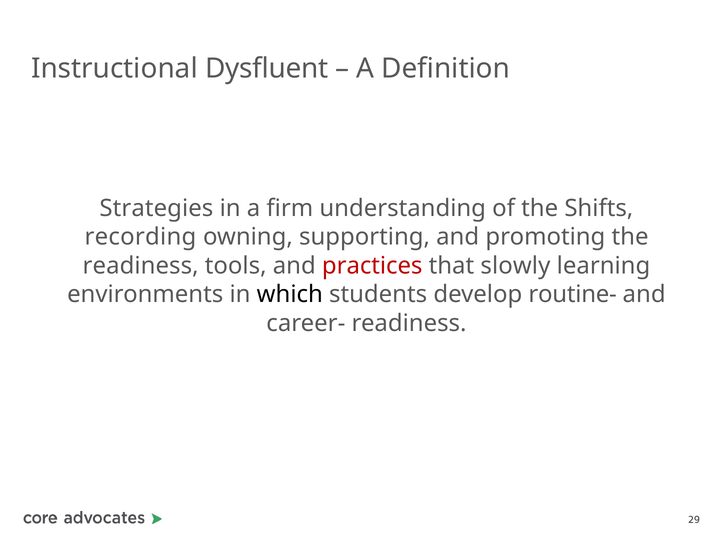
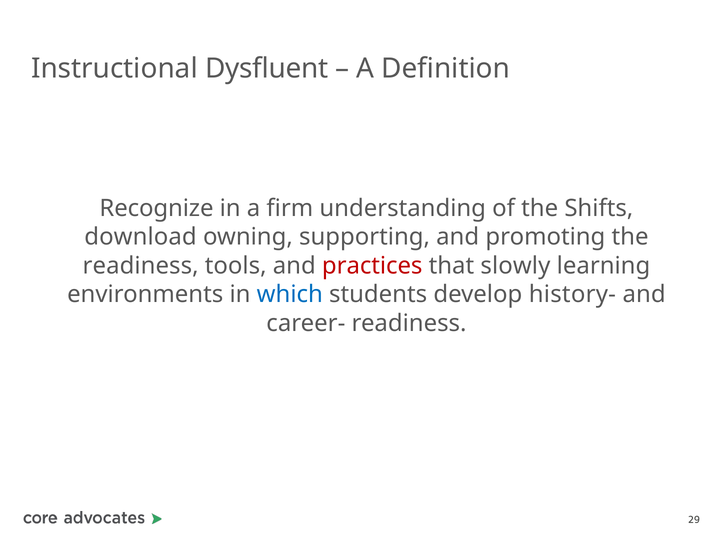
Strategies: Strategies -> Recognize
recording: recording -> download
which colour: black -> blue
routine-: routine- -> history-
